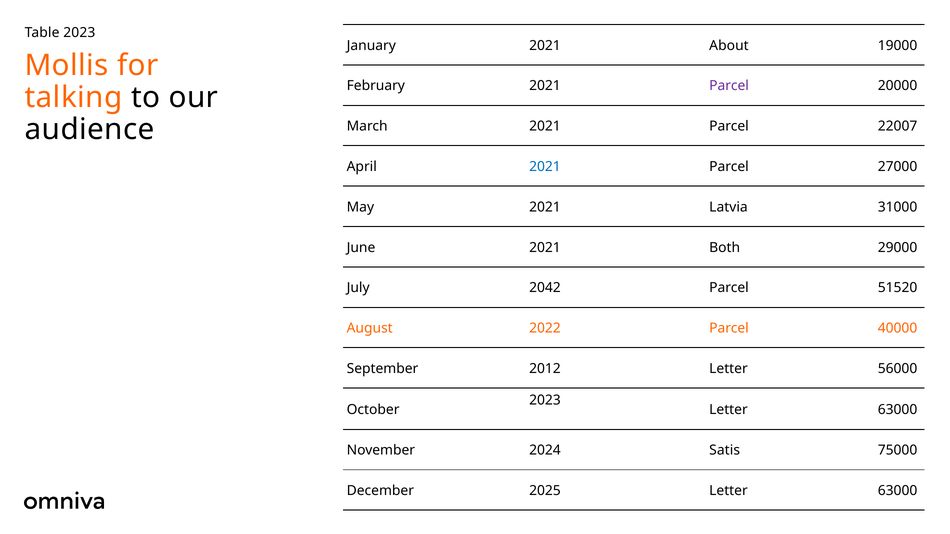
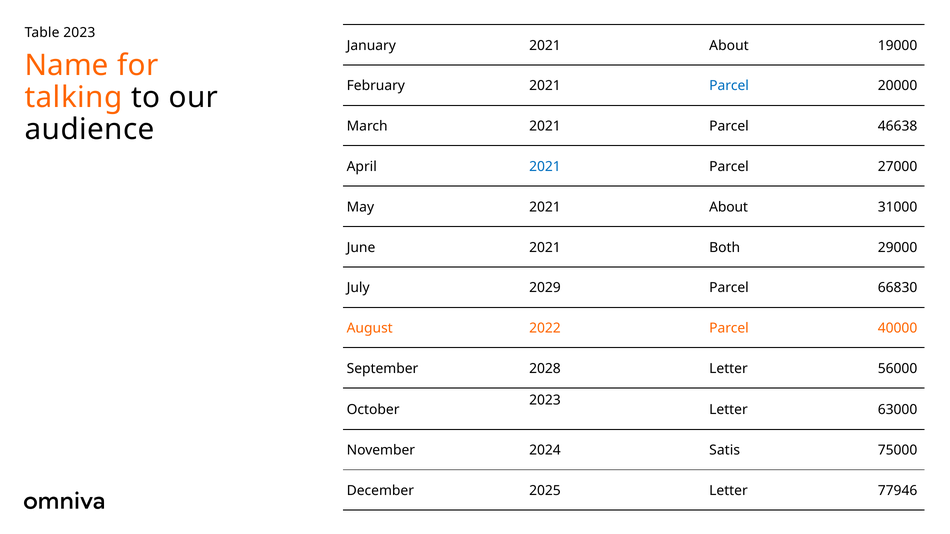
Mollis: Mollis -> Name
Parcel at (729, 86) colour: purple -> blue
22007: 22007 -> 46638
May 2021 Latvia: Latvia -> About
2042: 2042 -> 2029
51520: 51520 -> 66830
2012: 2012 -> 2028
2025 Letter 63000: 63000 -> 77946
